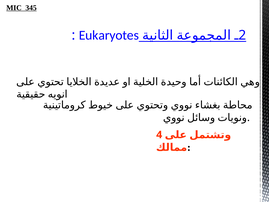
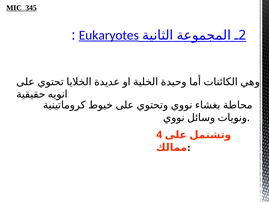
Eukaryotes underline: none -> present
